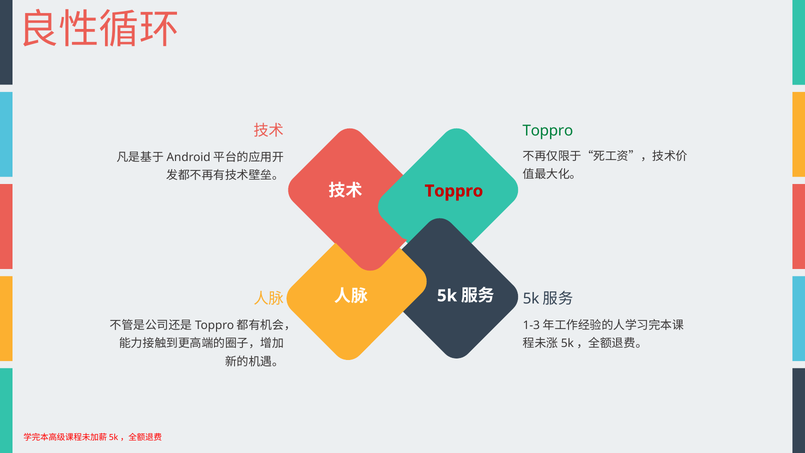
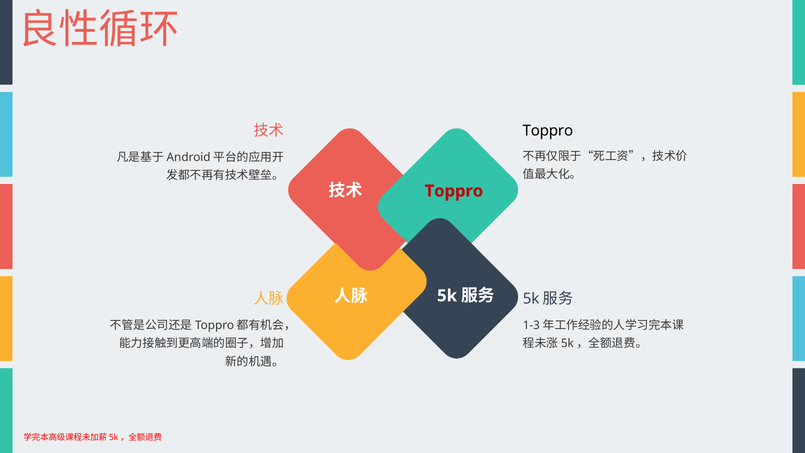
Toppro at (548, 131) colour: green -> black
